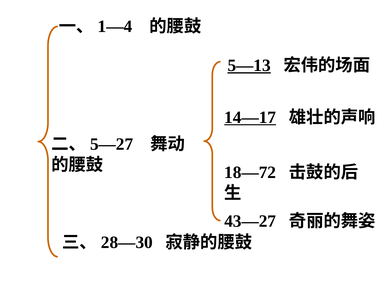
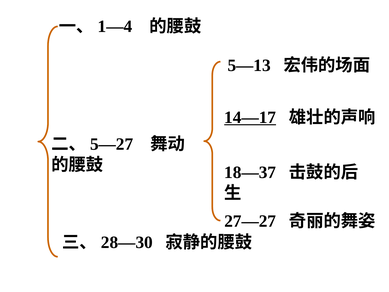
5—13 underline: present -> none
18—72: 18—72 -> 18—37
43—27: 43—27 -> 27—27
